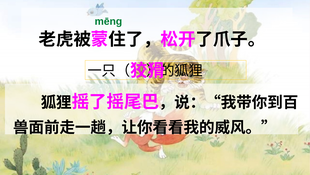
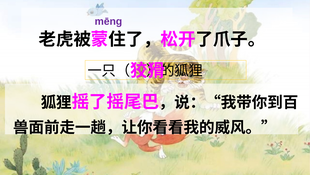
mēng colour: green -> purple
